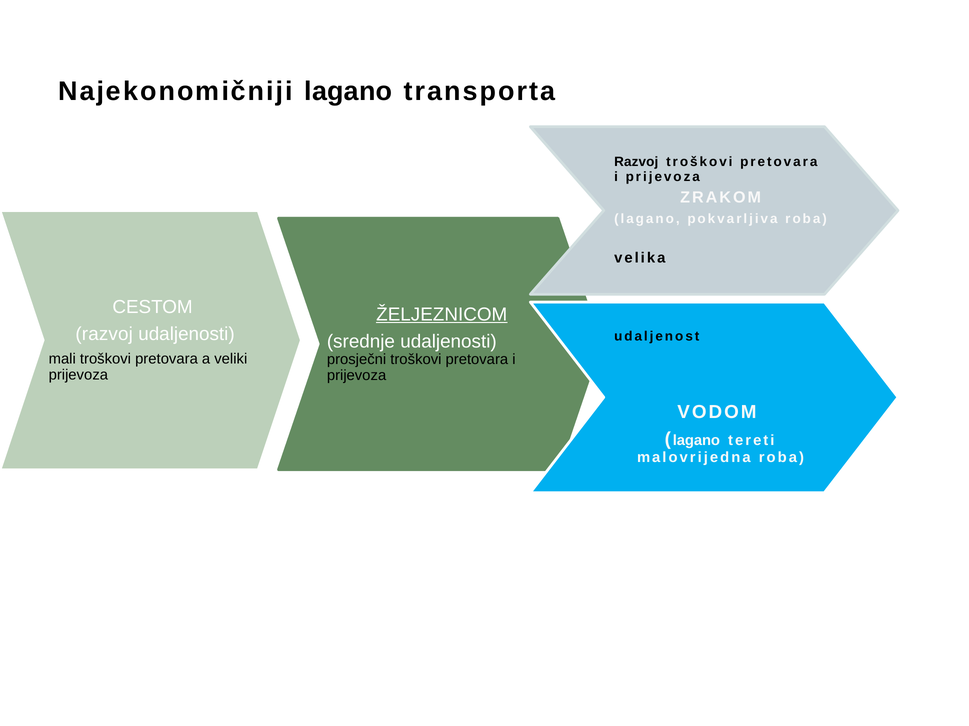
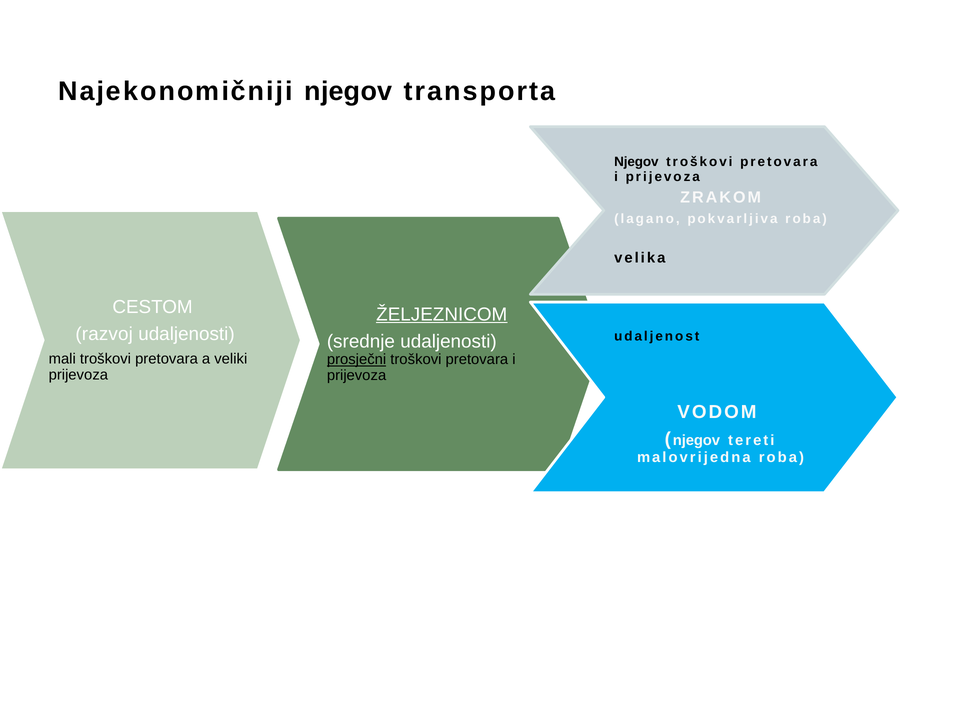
Najekonomičniji lagano: lagano -> njegov
Razvoj at (636, 162): Razvoj -> Njegov
prosječni underline: none -> present
lagano at (696, 441): lagano -> njegov
